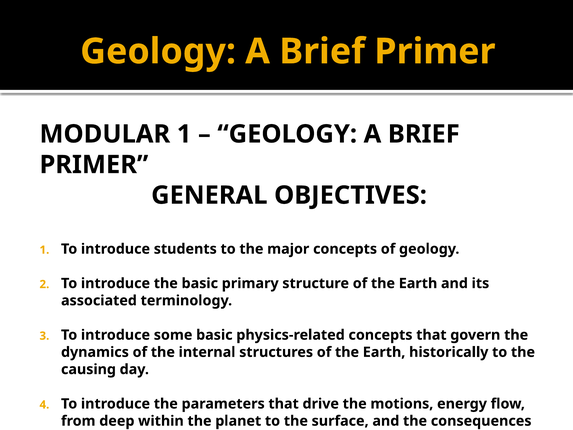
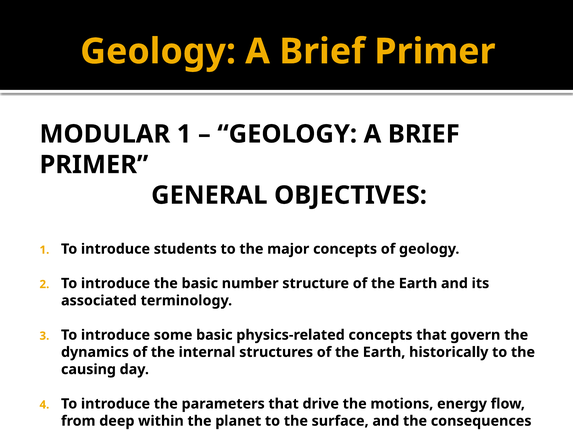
primary: primary -> number
